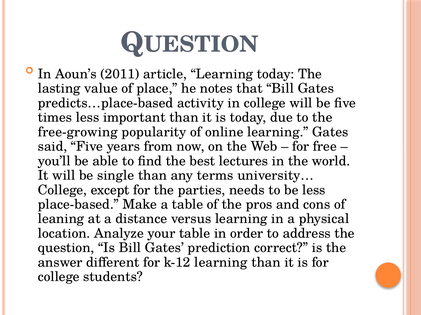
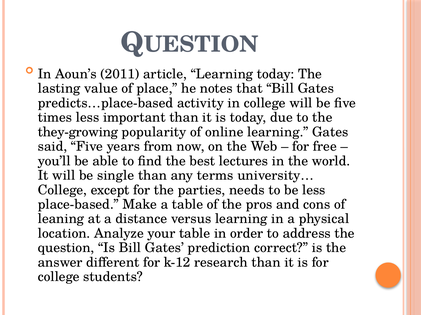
free-growing: free-growing -> they-growing
k-12 learning: learning -> research
